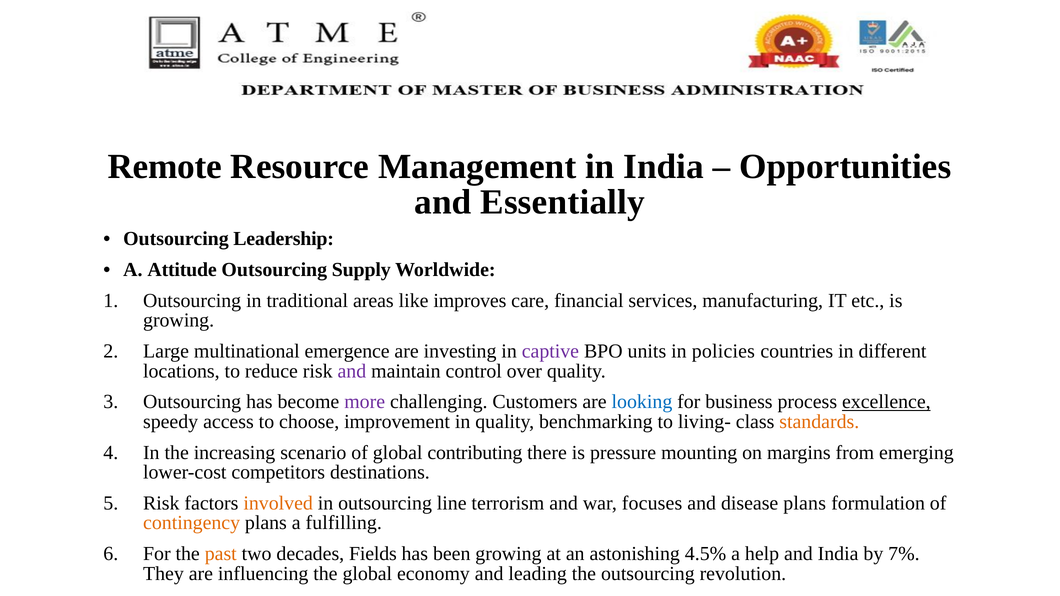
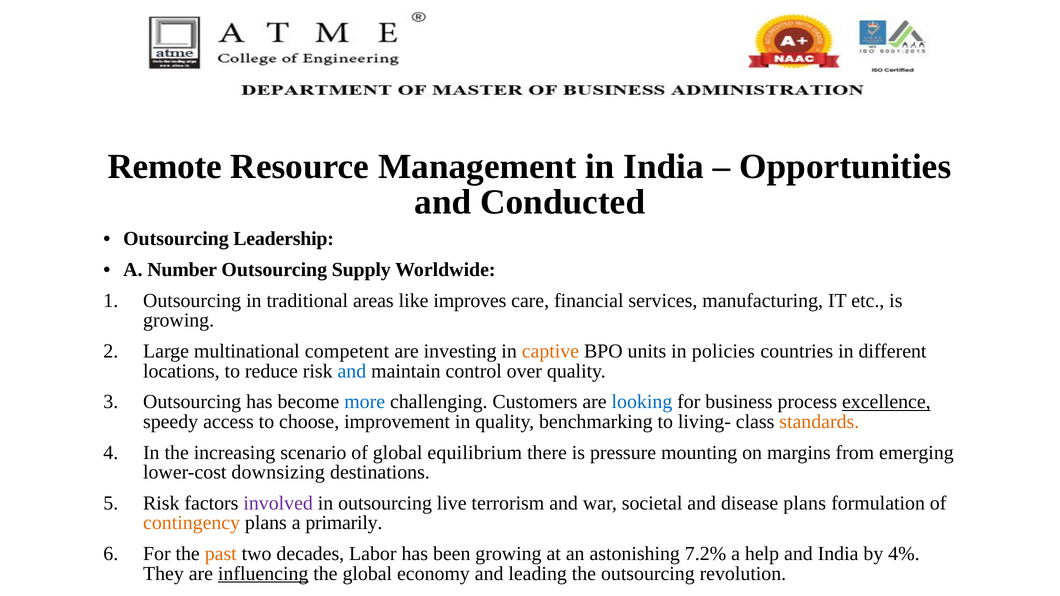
Essentially: Essentially -> Conducted
Attitude: Attitude -> Number
emergence: emergence -> competent
captive colour: purple -> orange
and at (352, 371) colour: purple -> blue
more colour: purple -> blue
contributing: contributing -> equilibrium
competitors: competitors -> downsizing
involved colour: orange -> purple
line: line -> live
focuses: focuses -> societal
fulfilling: fulfilling -> primarily
Fields: Fields -> Labor
4.5%: 4.5% -> 7.2%
7%: 7% -> 4%
influencing underline: none -> present
